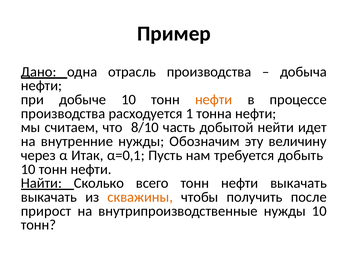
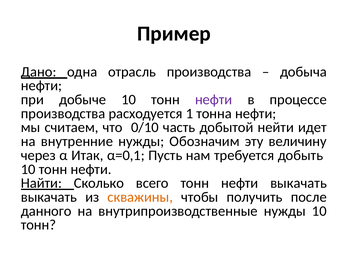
нефти at (214, 100) colour: orange -> purple
8/10: 8/10 -> 0/10
прирост: прирост -> данного
